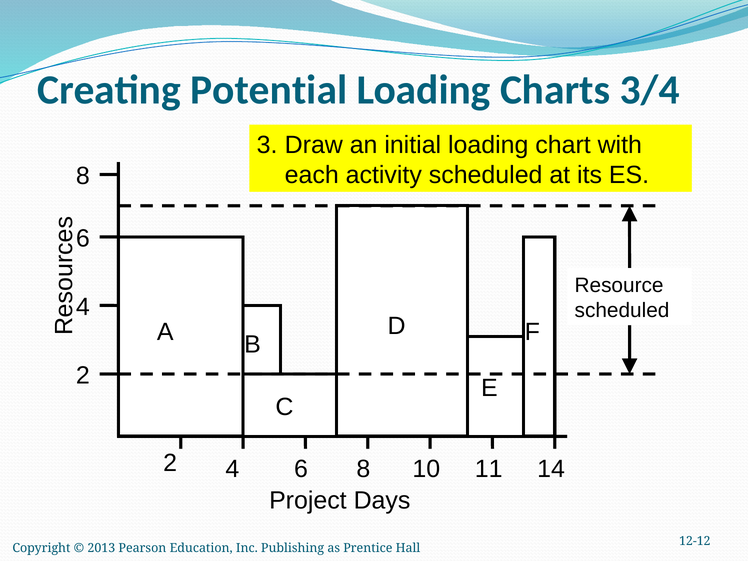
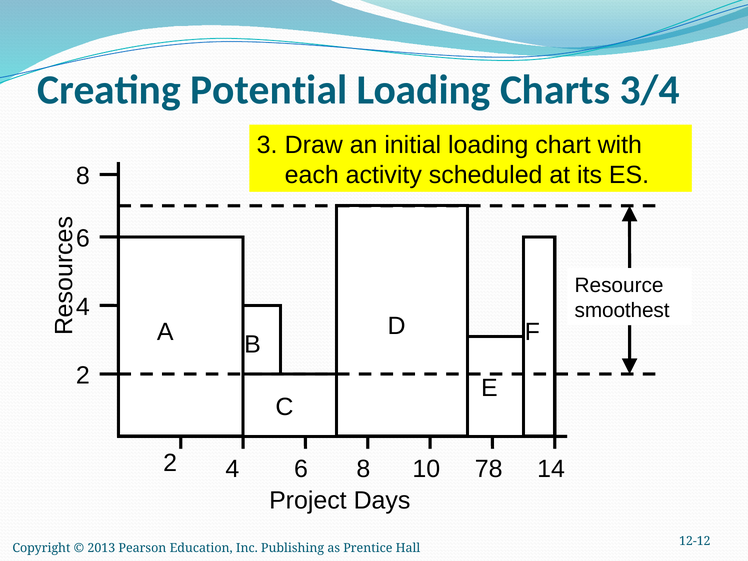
scheduled at (622, 311): scheduled -> smoothest
11: 11 -> 78
